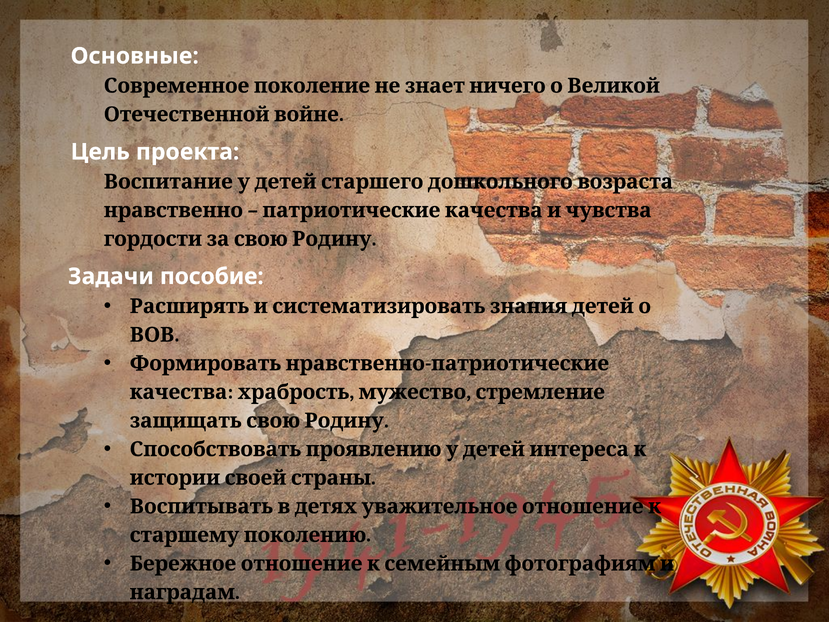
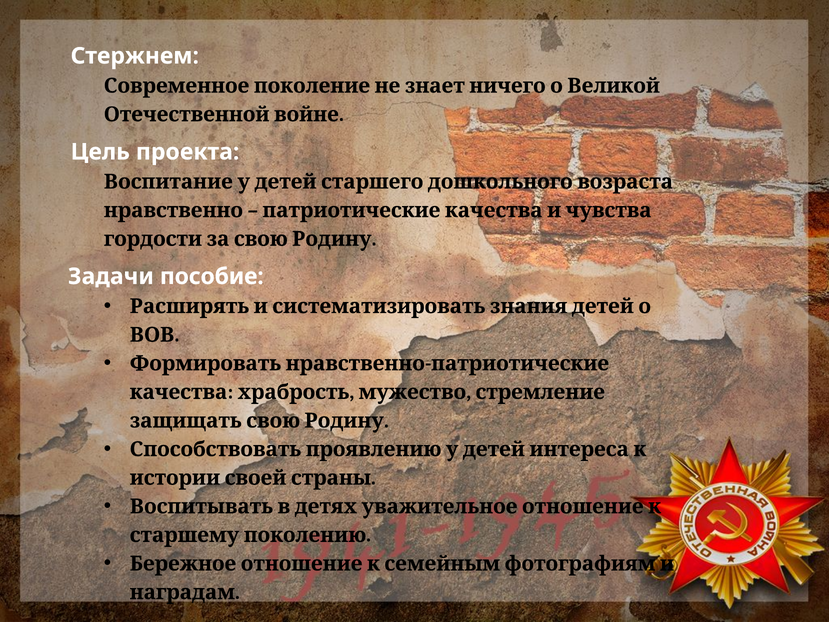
Основные: Основные -> Стержнем
